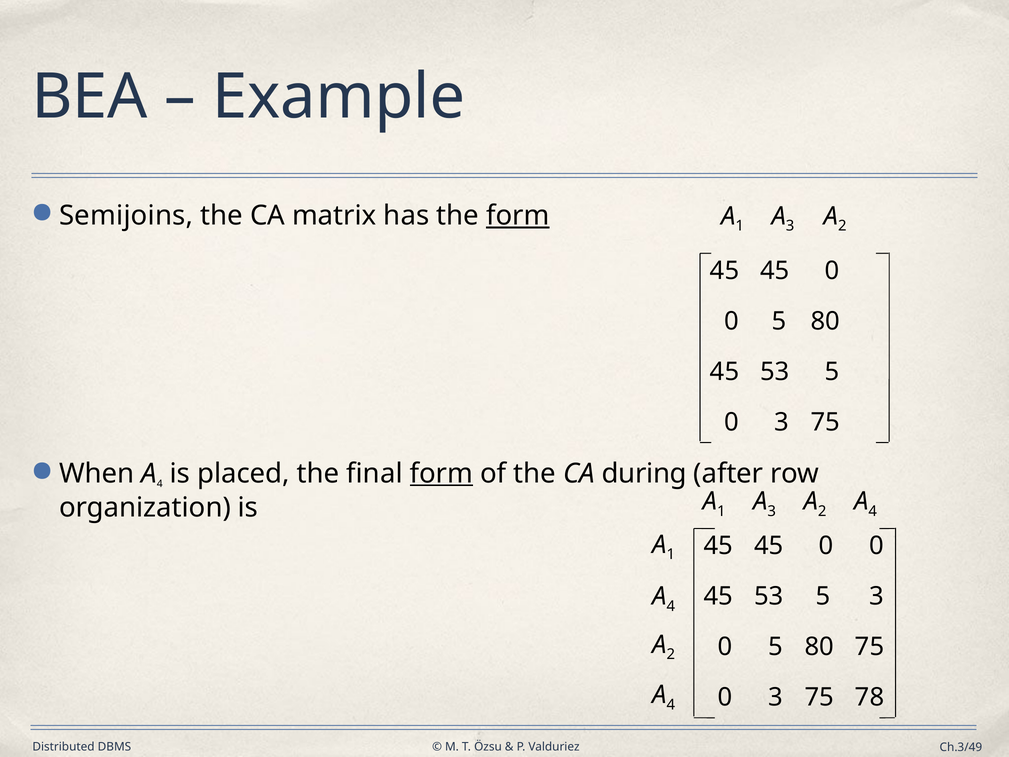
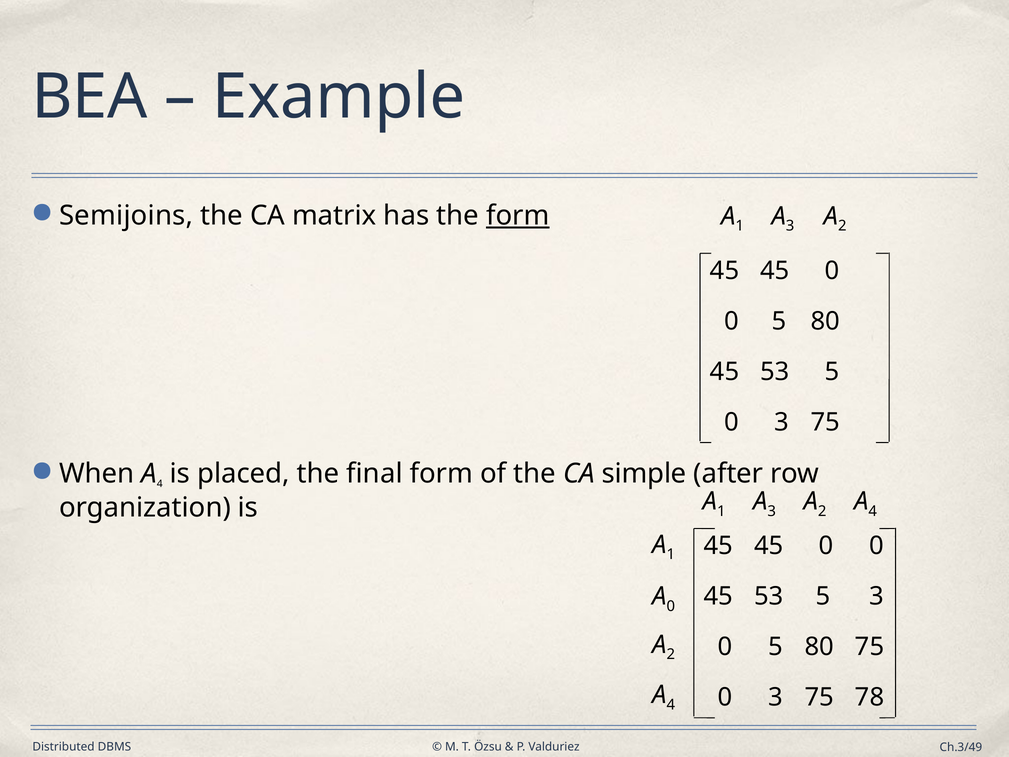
form at (441, 473) underline: present -> none
during: during -> simple
4 at (671, 606): 4 -> 0
